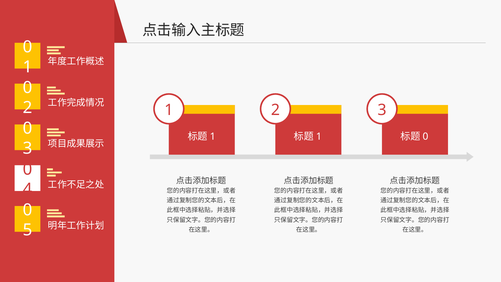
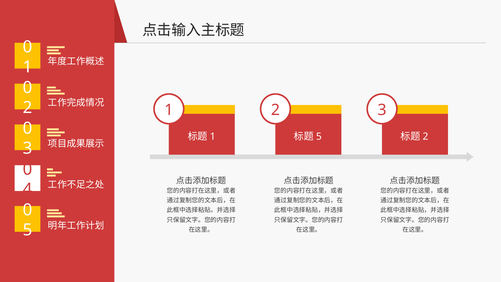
1 at (319, 136): 1 -> 5
0 at (425, 136): 0 -> 2
